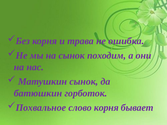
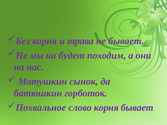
не ошибка: ошибка -> бывает
на сынок: сынок -> будет
